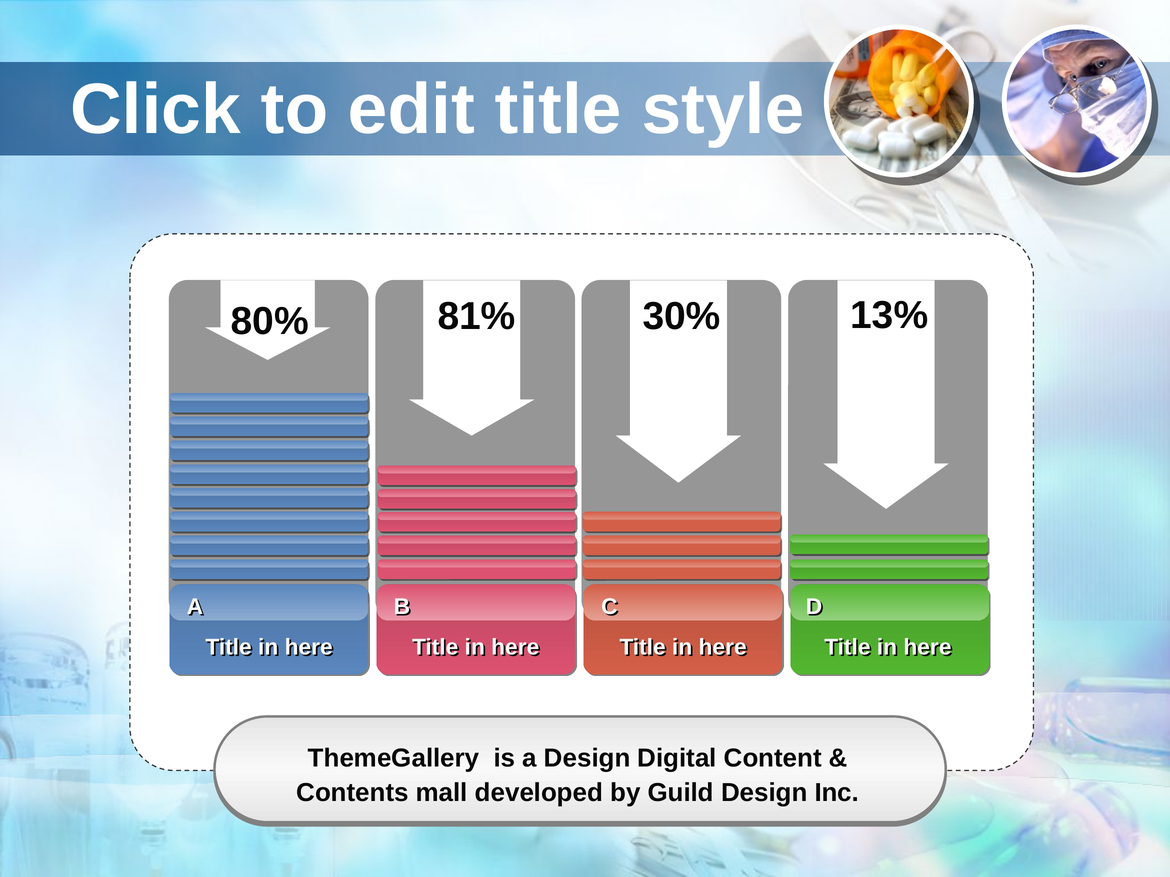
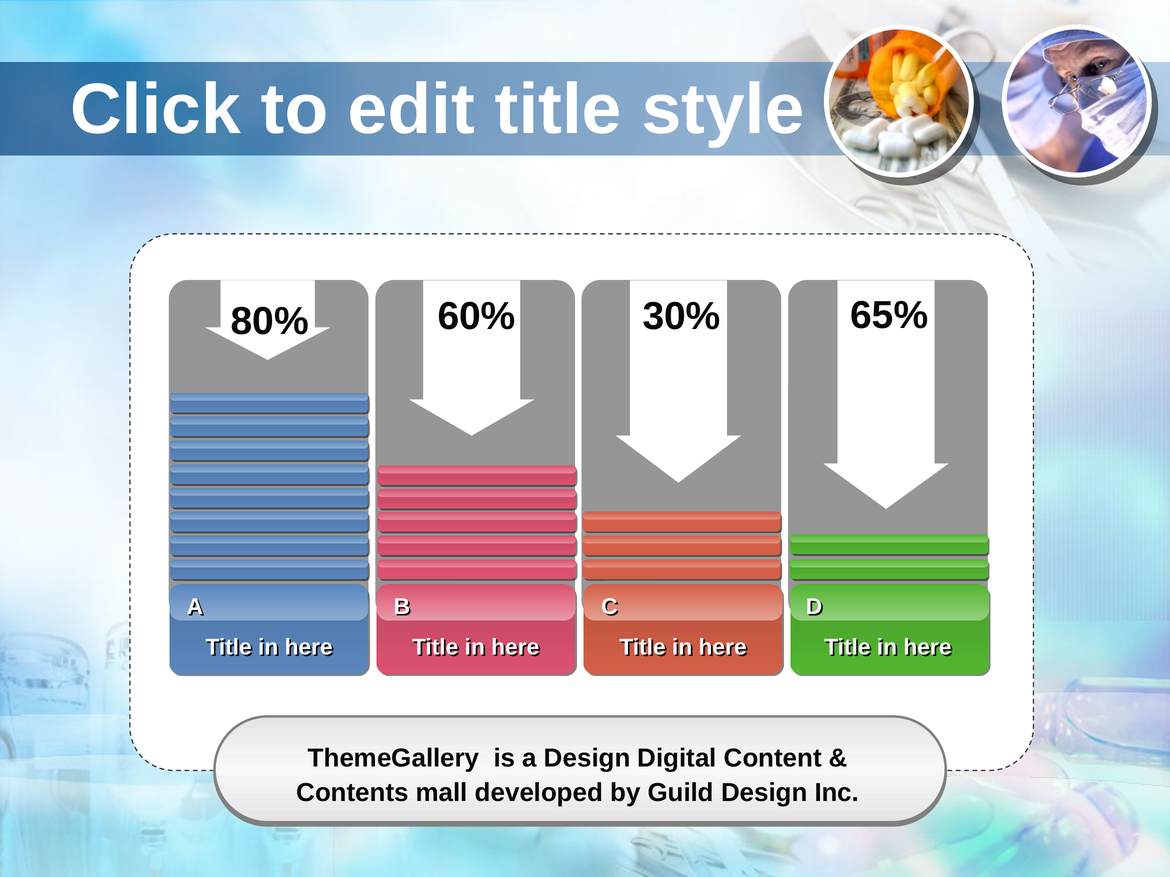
81%: 81% -> 60%
13%: 13% -> 65%
